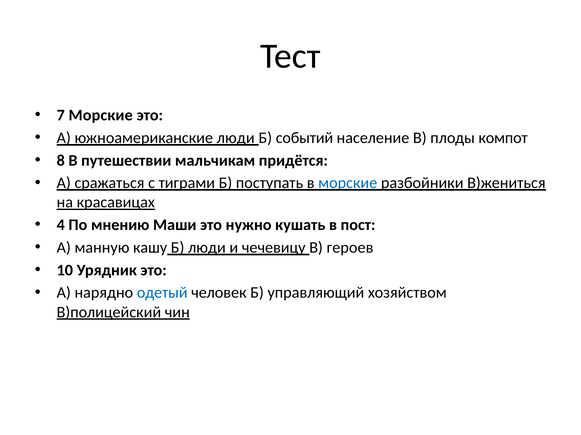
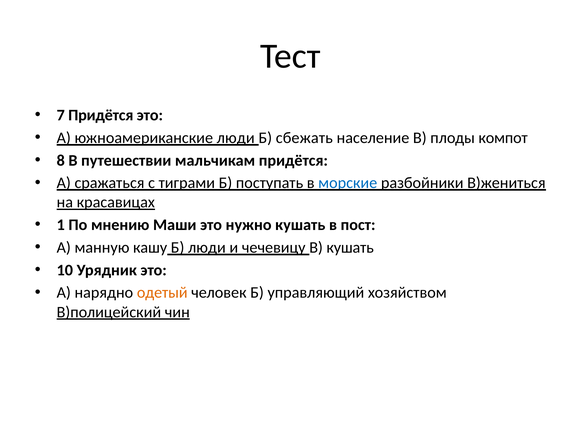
7 Морские: Морские -> Придётся
событий: событий -> сбежать
4: 4 -> 1
В героев: героев -> кушать
одетый colour: blue -> orange
